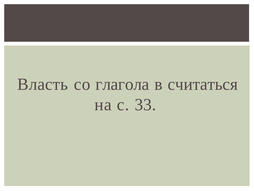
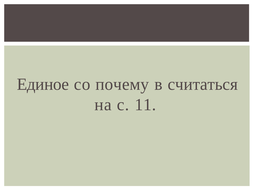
Власть: Власть -> Единое
глагола: глагола -> почему
33: 33 -> 11
